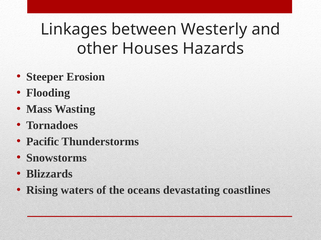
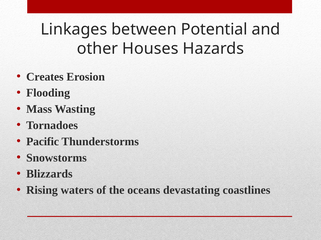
Westerly: Westerly -> Potential
Steeper: Steeper -> Creates
